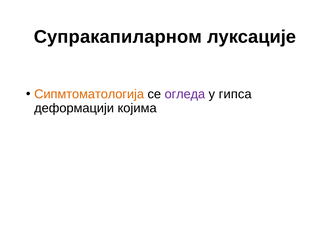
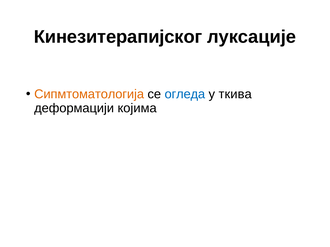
Супракапиларном: Супракапиларном -> Кинезитерапијског
огледа colour: purple -> blue
гипса: гипса -> ткива
